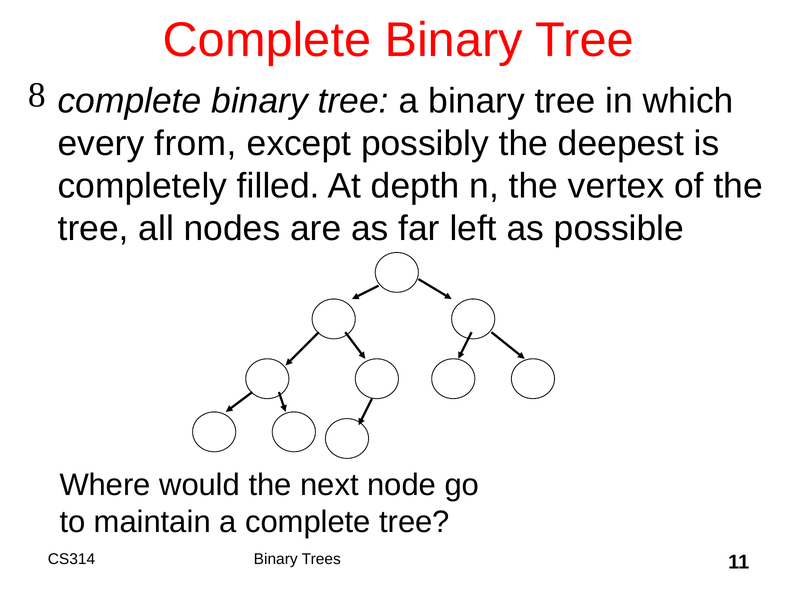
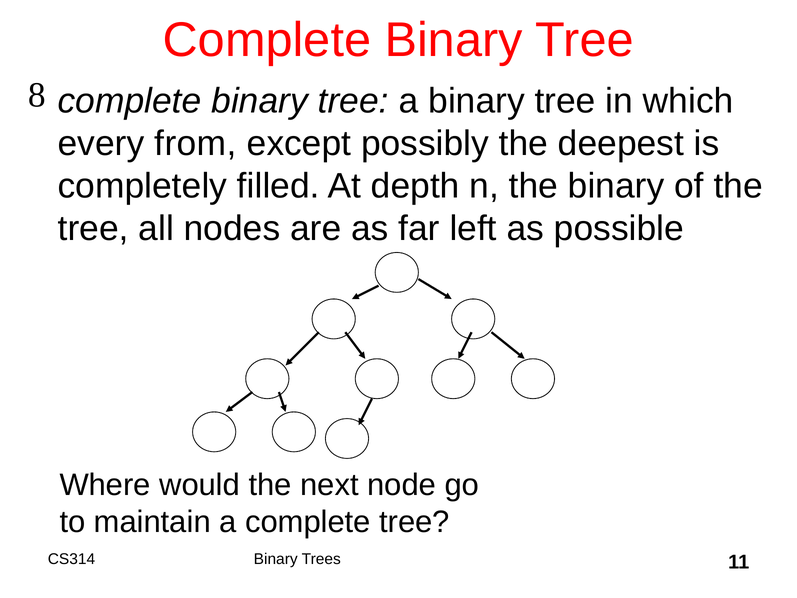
the vertex: vertex -> binary
